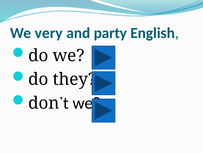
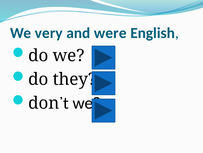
party: party -> were
